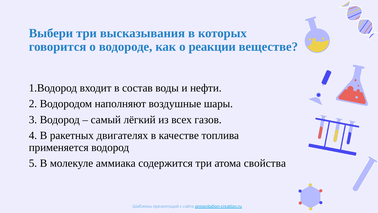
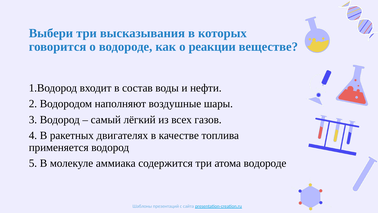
атома свойства: свойства -> водороде
